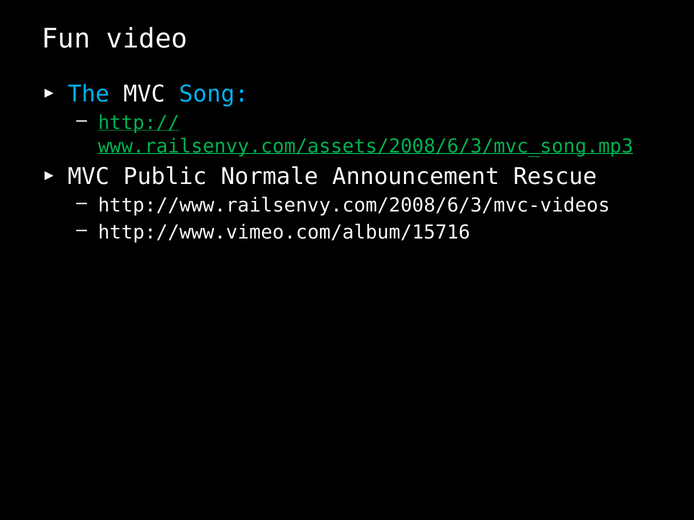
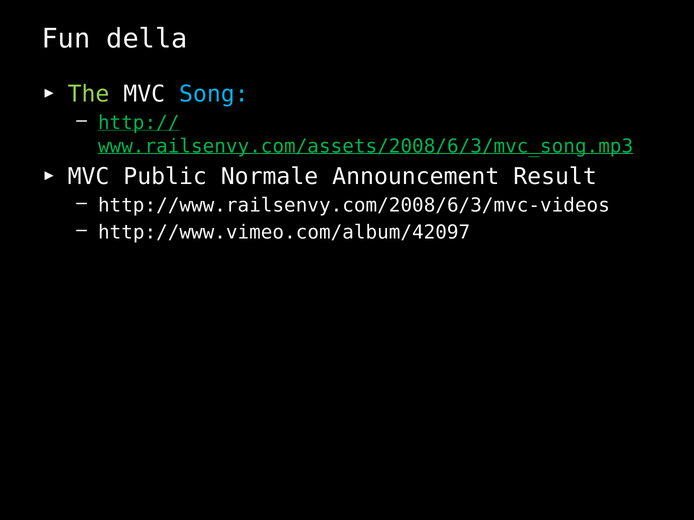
video: video -> della
The colour: light blue -> light green
Rescue: Rescue -> Result
http://www.vimeo.com/album/15716: http://www.vimeo.com/album/15716 -> http://www.vimeo.com/album/42097
